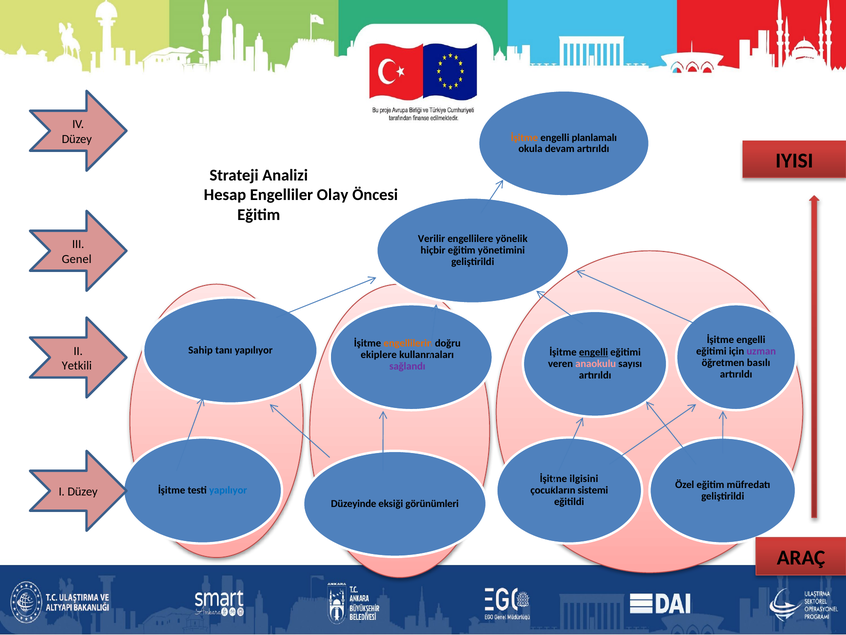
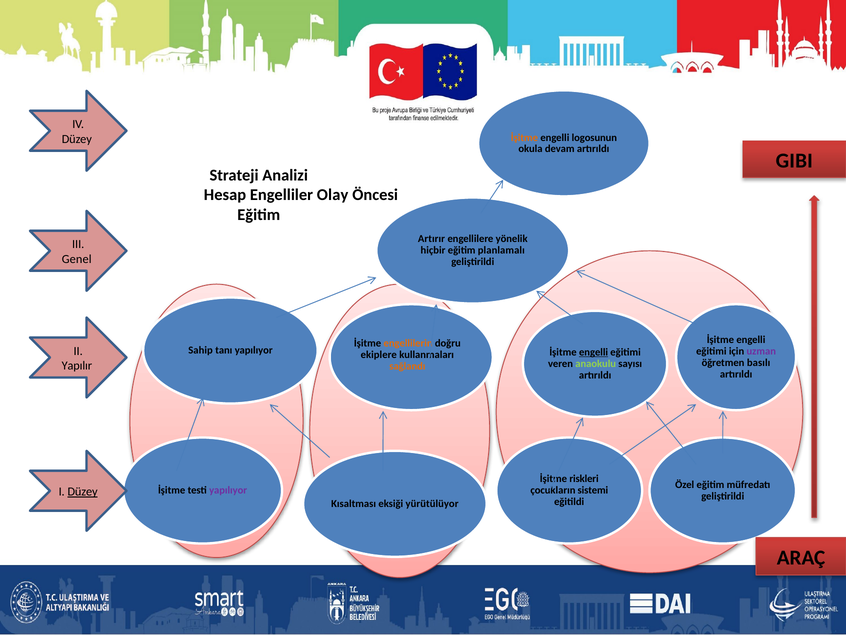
planlamalı: planlamalı -> logosunun
IYISI: IYISI -> GIBI
Verilir: Verilir -> Artırır
yönetimini: yönetimini -> planlamalı
anaokulu colour: pink -> light green
Yetkili: Yetkili -> Yapılır
sağlandı colour: purple -> orange
ilgisini: ilgisini -> riskleri
yapılıyor at (228, 490) colour: blue -> purple
Düzey at (83, 491) underline: none -> present
Düzeyinde: Düzeyinde -> Kısaltması
görünümleri: görünümleri -> yürütülüyor
